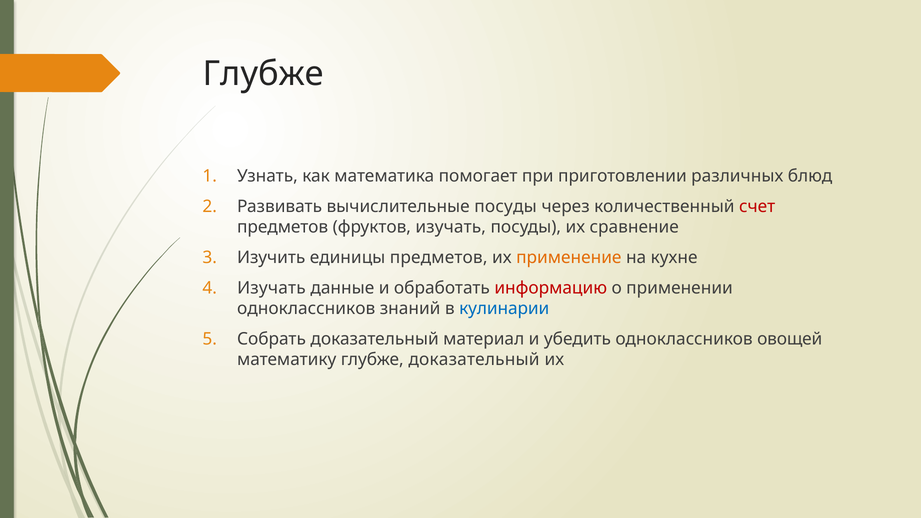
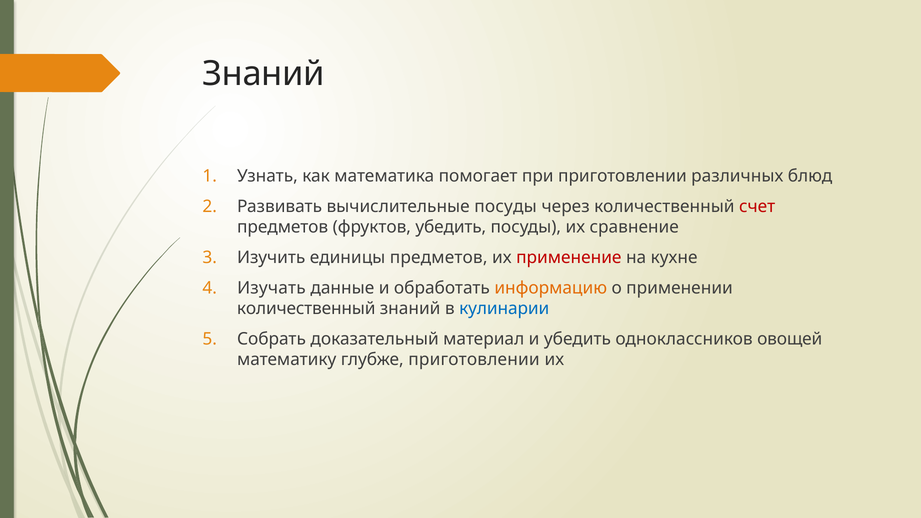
Глубже at (263, 74): Глубже -> Знаний
фруктов изучать: изучать -> убедить
применение colour: orange -> red
информацию colour: red -> orange
одноклассников at (306, 309): одноклассников -> количественный
глубже доказательный: доказательный -> приготовлении
